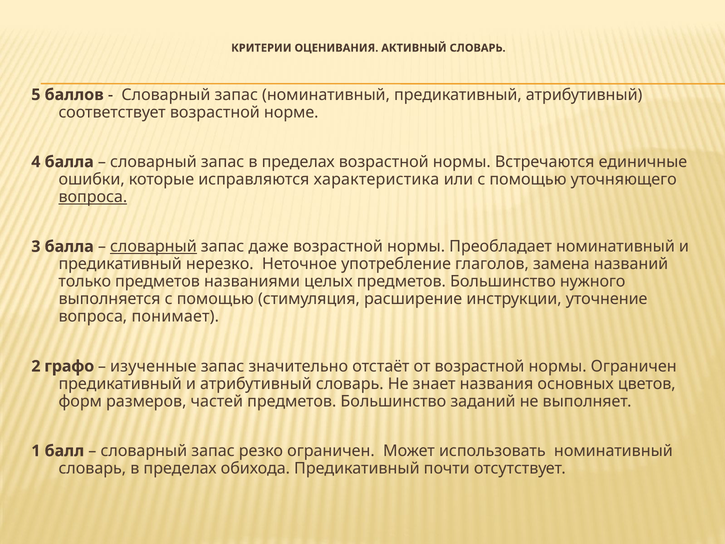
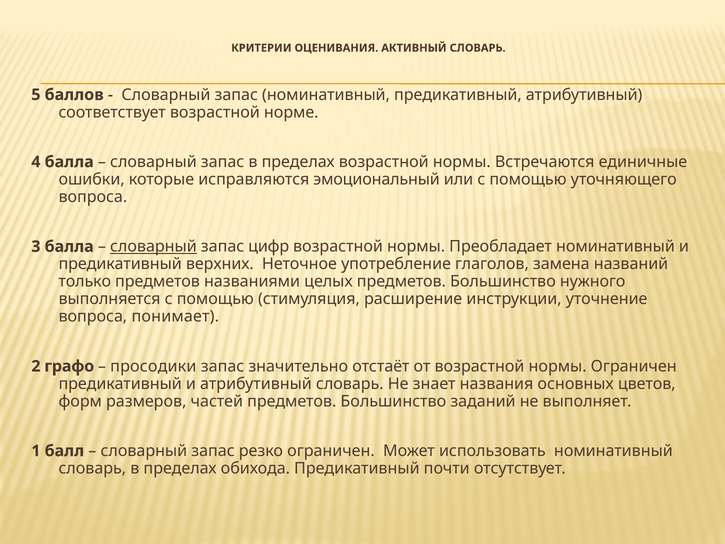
характеристика: характеристика -> эмоциональный
вопроса at (93, 197) underline: present -> none
даже: даже -> цифр
нерезко: нерезко -> верхних
изученные: изученные -> просодики
